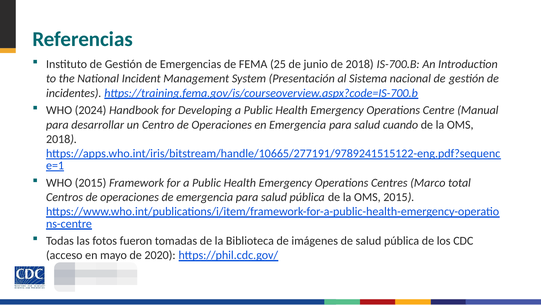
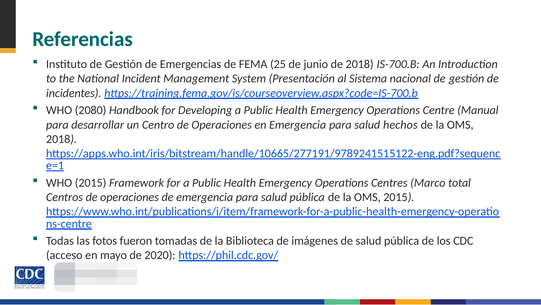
2024: 2024 -> 2080
cuando: cuando -> hechos
